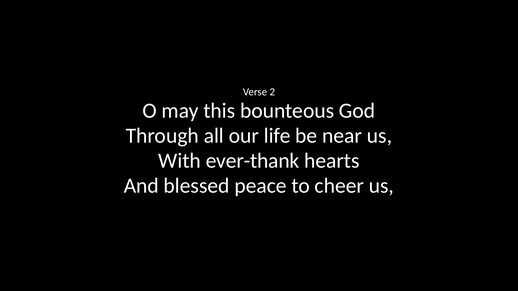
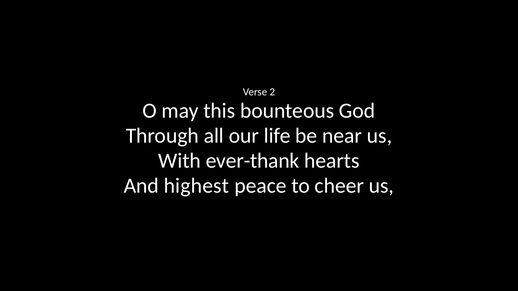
blessed: blessed -> highest
